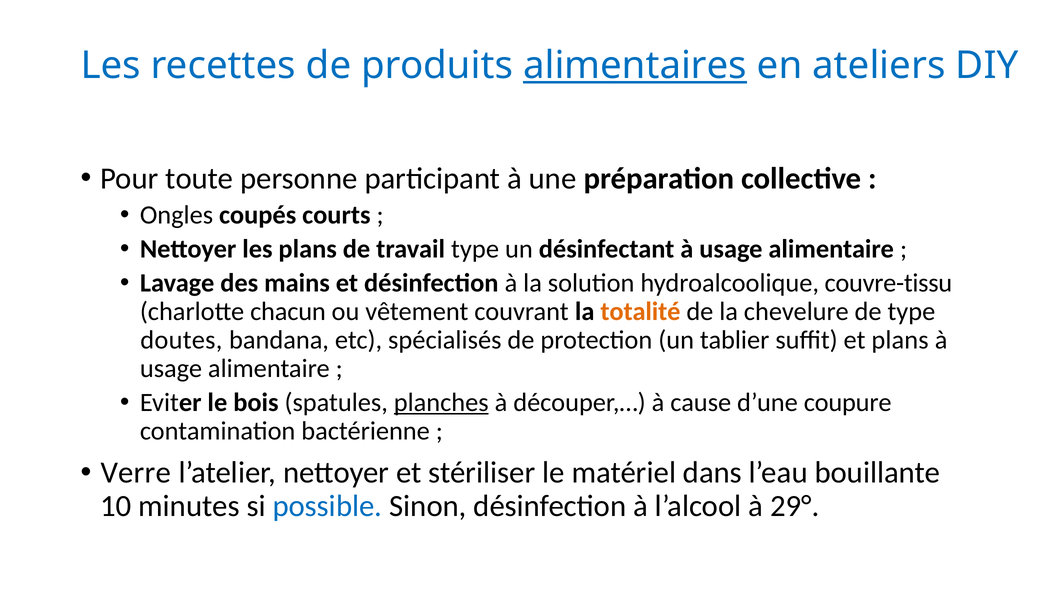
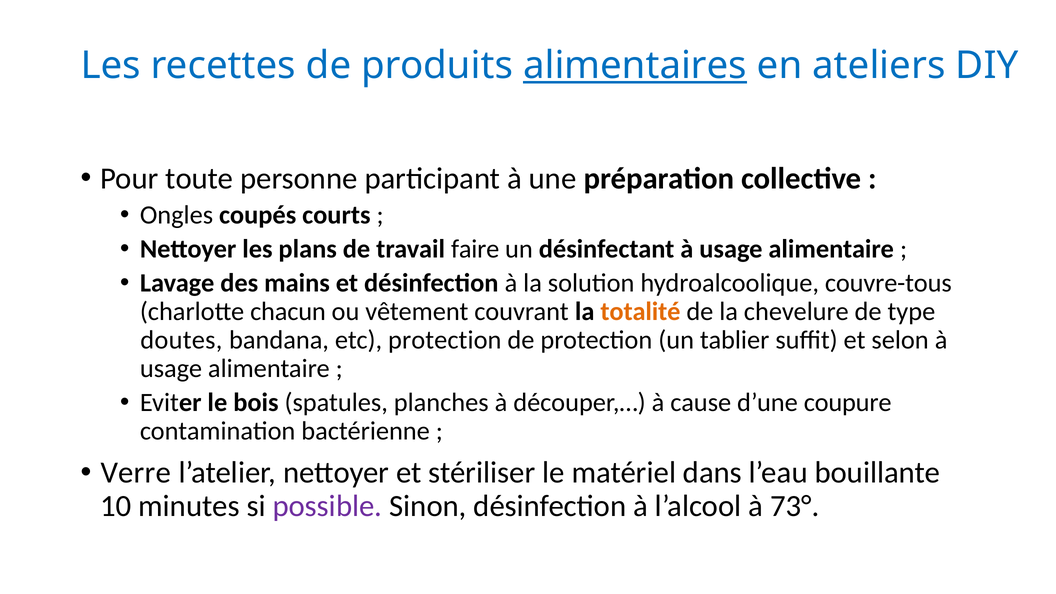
travail type: type -> faire
couvre-tissu: couvre-tissu -> couvre-tous
etc spécialisés: spécialisés -> protection
et plans: plans -> selon
planches underline: present -> none
possible colour: blue -> purple
29°: 29° -> 73°
